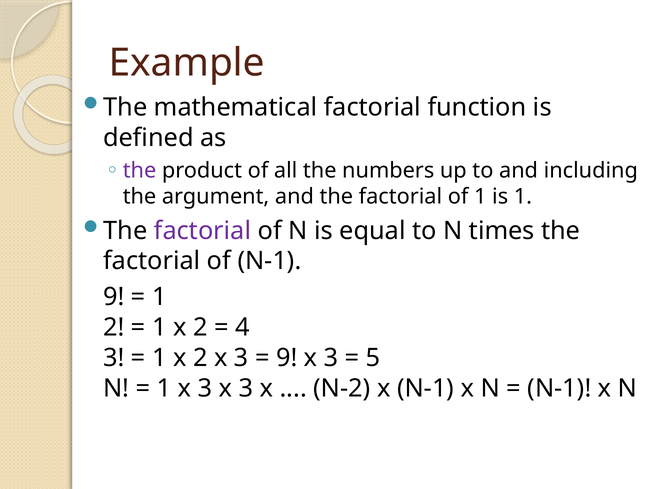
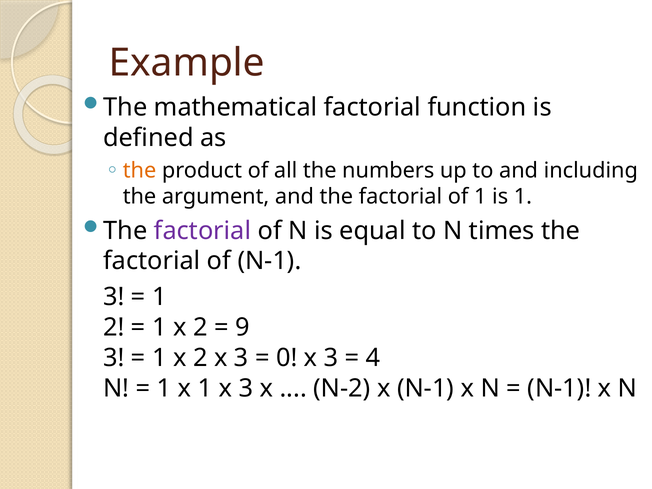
the at (140, 171) colour: purple -> orange
9 at (114, 297): 9 -> 3
4: 4 -> 9
9 at (287, 358): 9 -> 0
5: 5 -> 4
1 x 3: 3 -> 1
